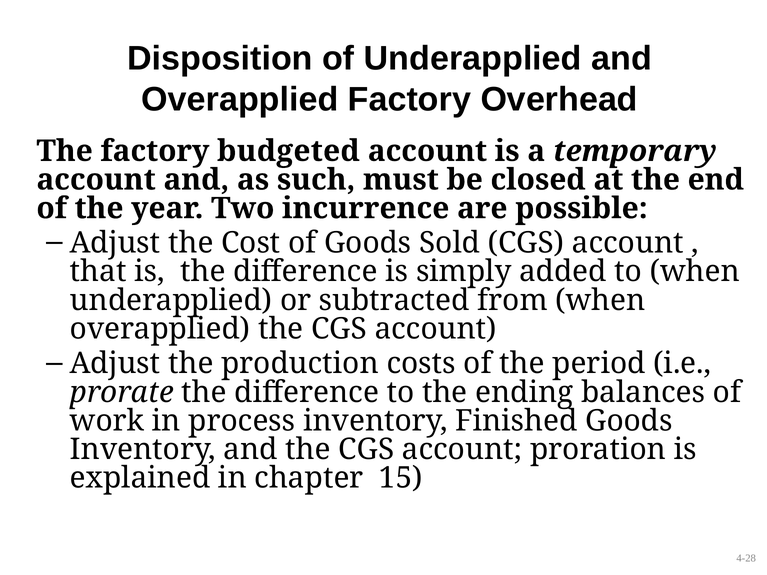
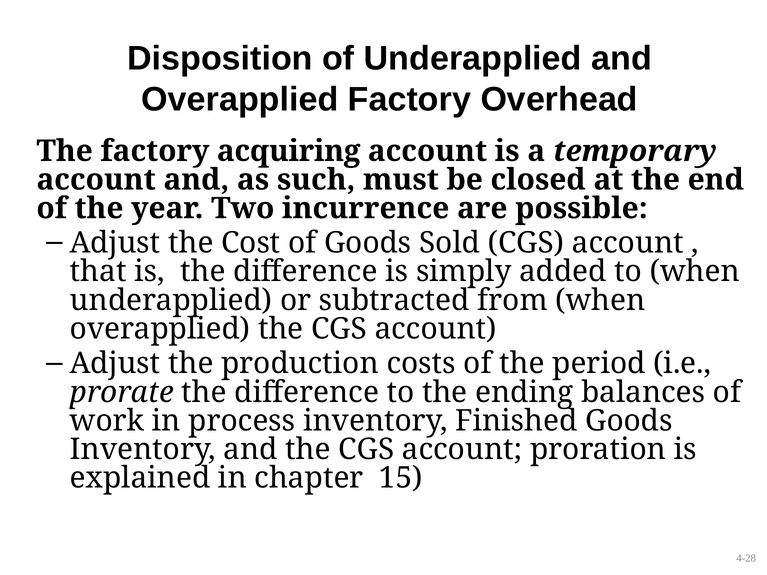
budgeted: budgeted -> acquiring
